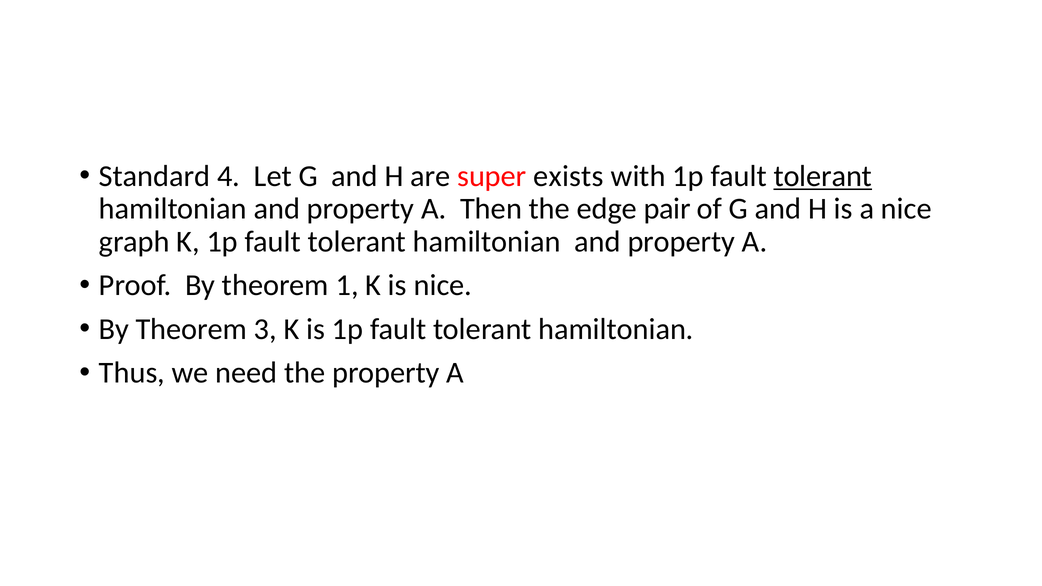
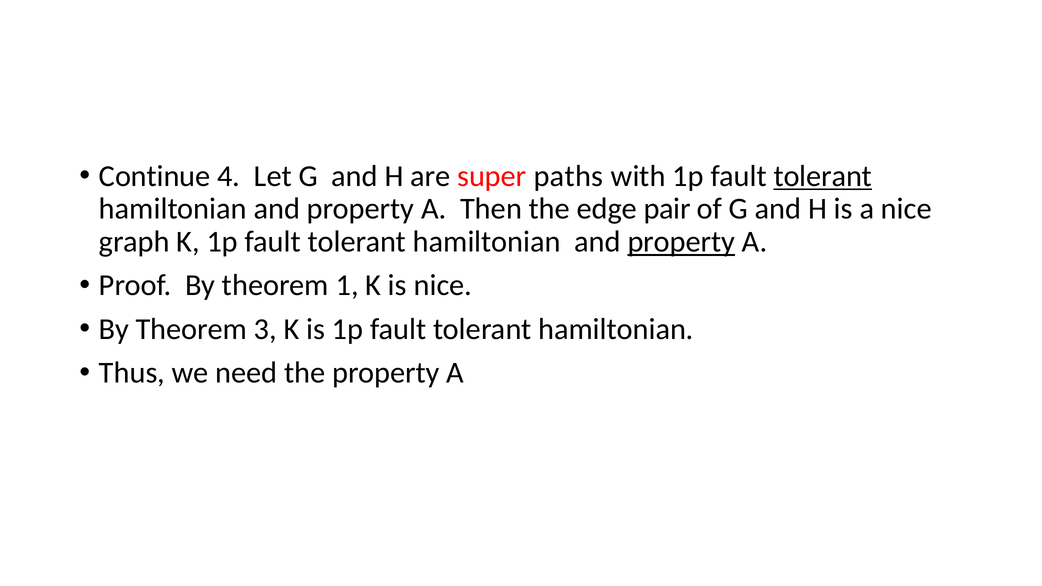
Standard: Standard -> Continue
exists: exists -> paths
property at (681, 242) underline: none -> present
